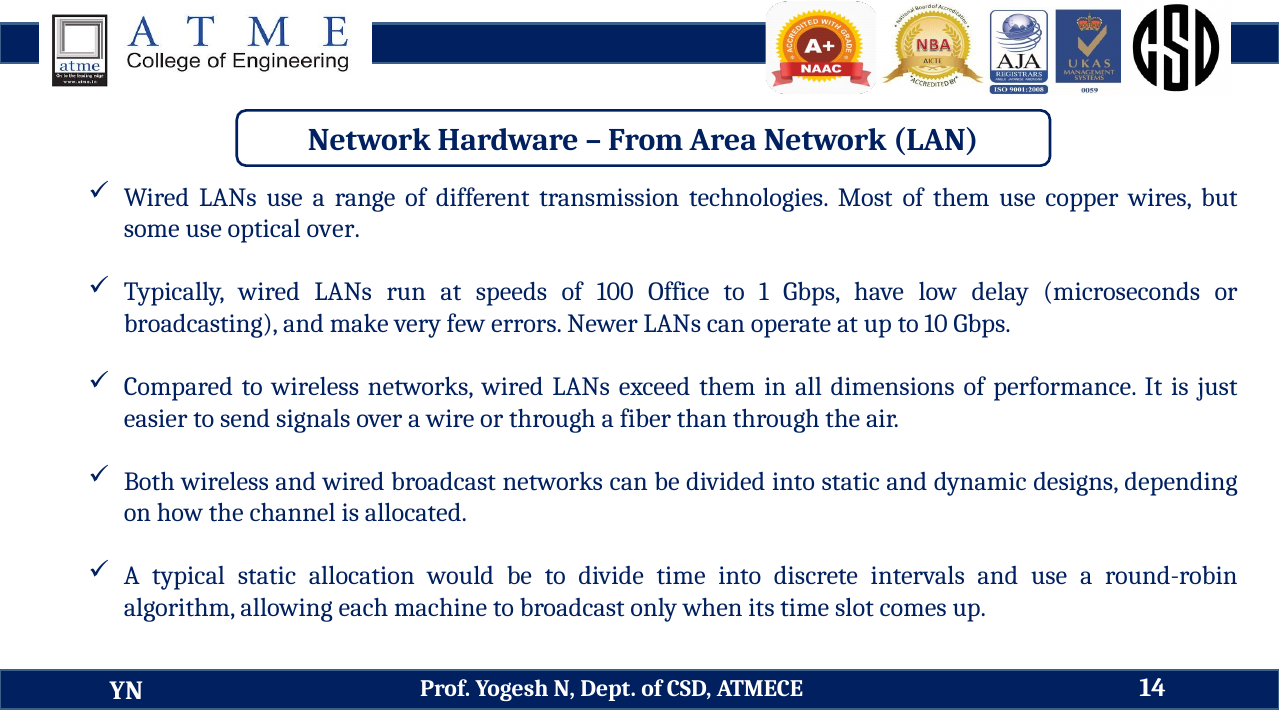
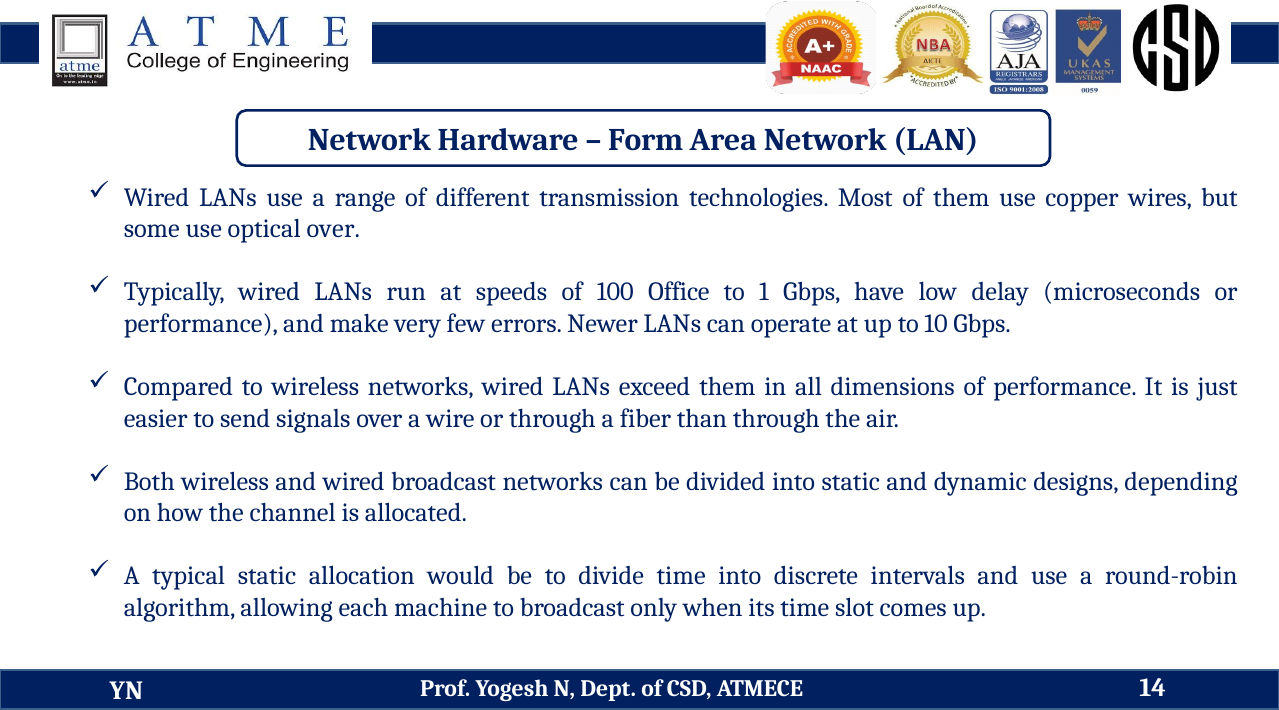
From: From -> Form
broadcasting at (201, 324): broadcasting -> performance
